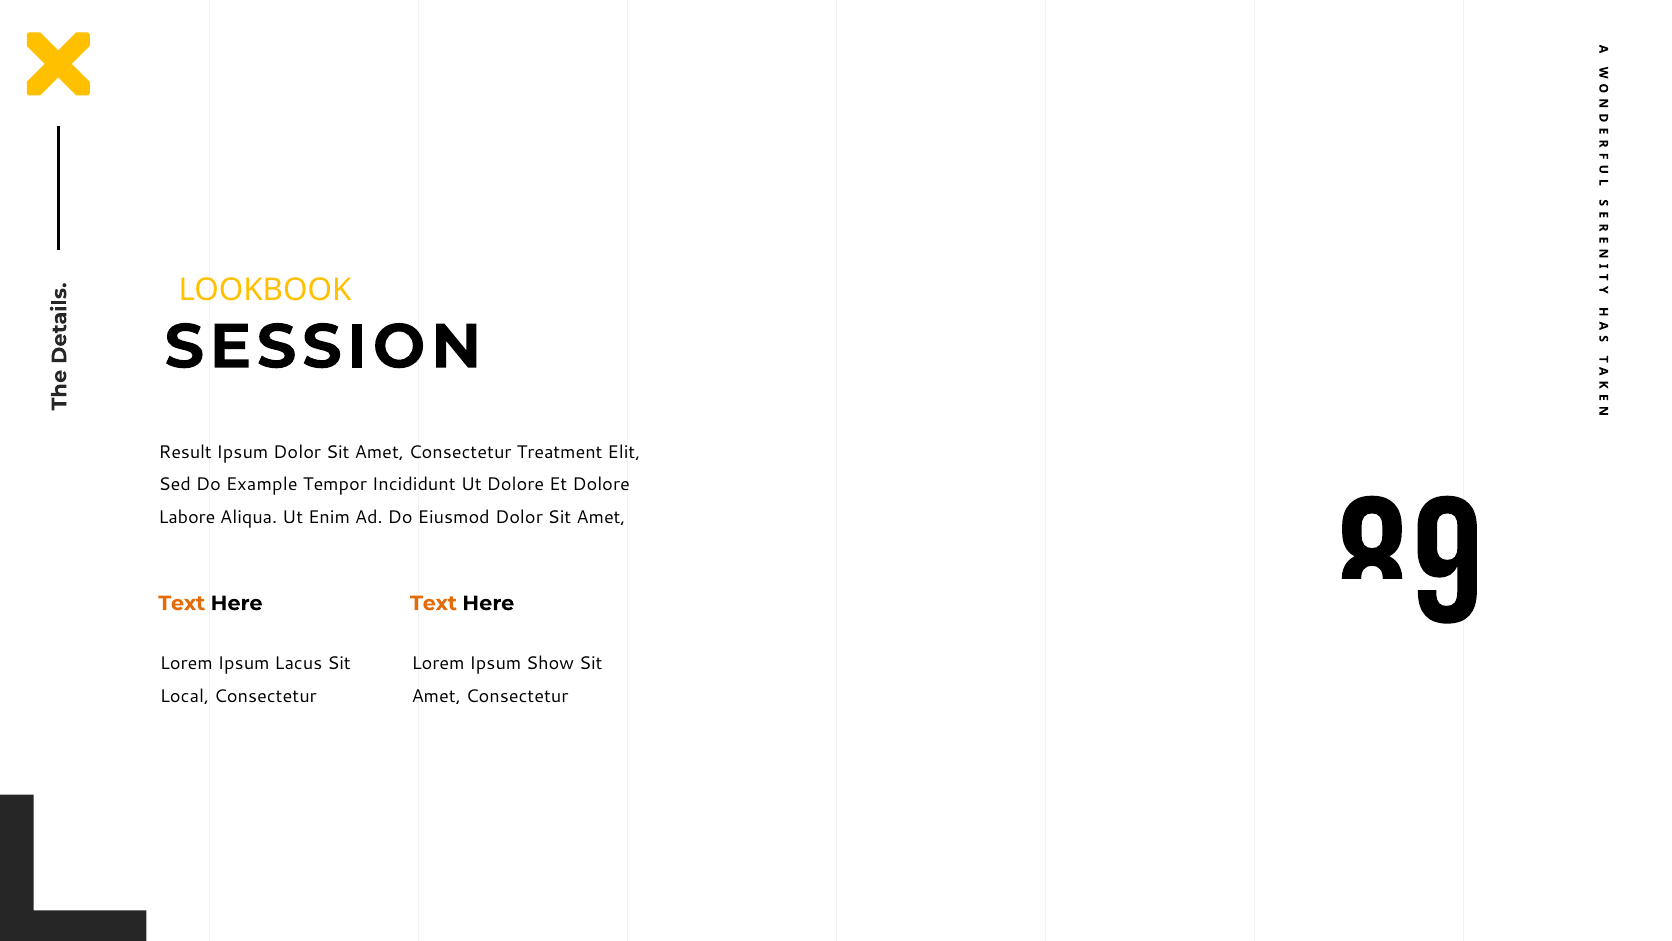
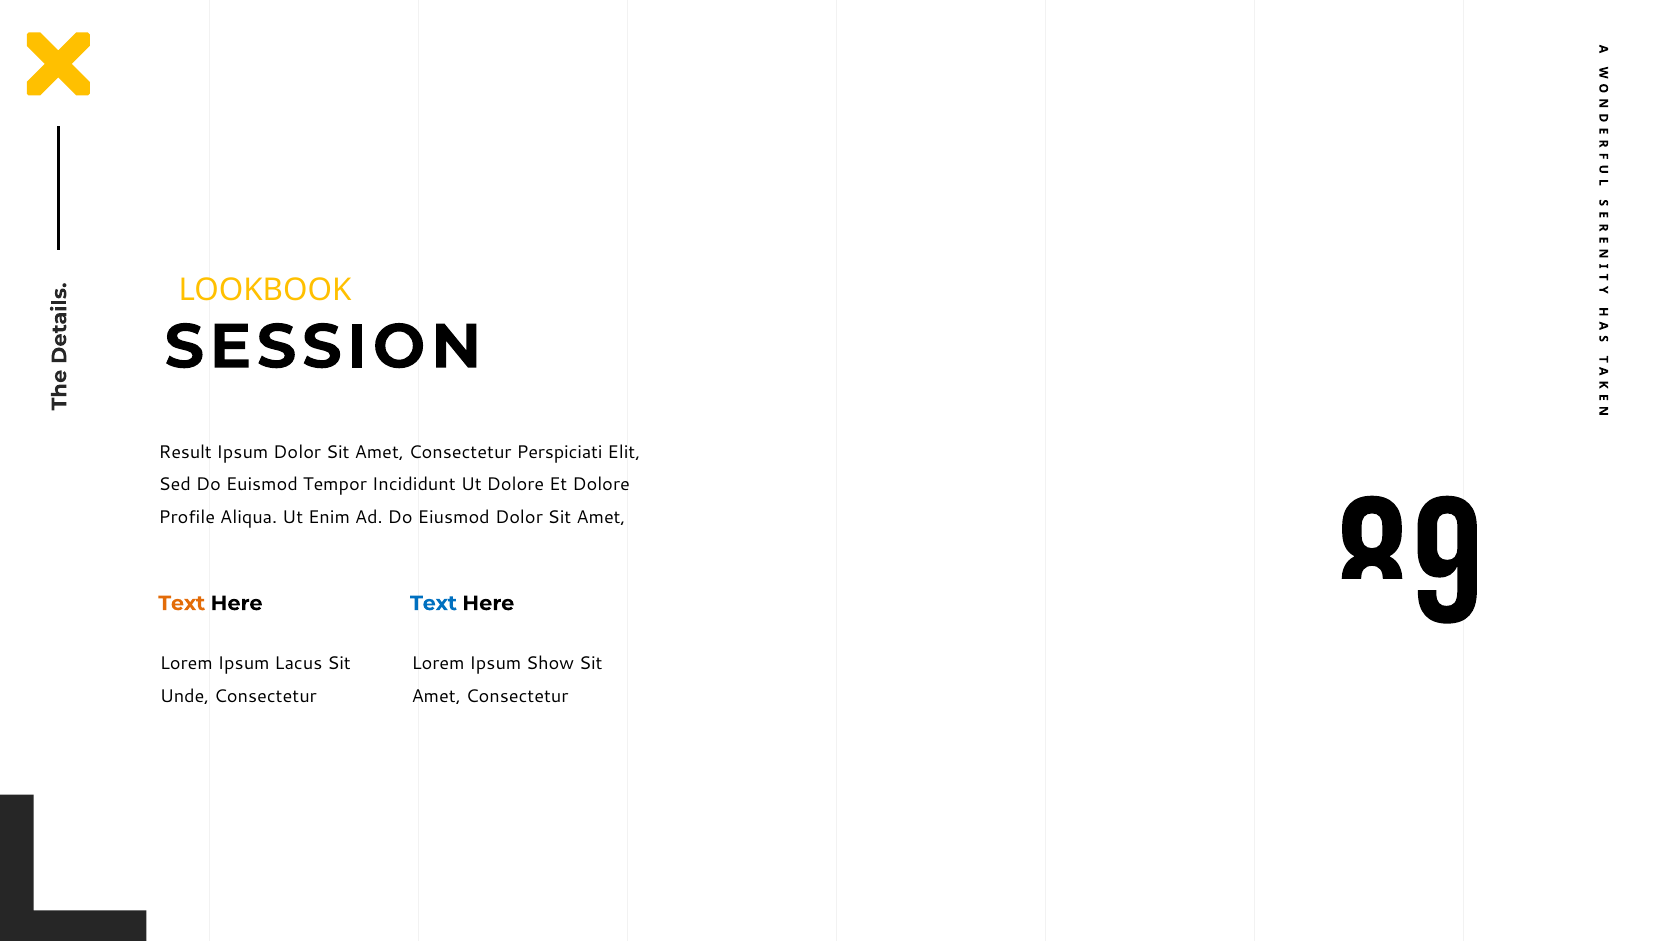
Treatment: Treatment -> Perspiciati
Example: Example -> Euismod
Labore: Labore -> Profile
Text at (433, 603) colour: orange -> blue
Local: Local -> Unde
